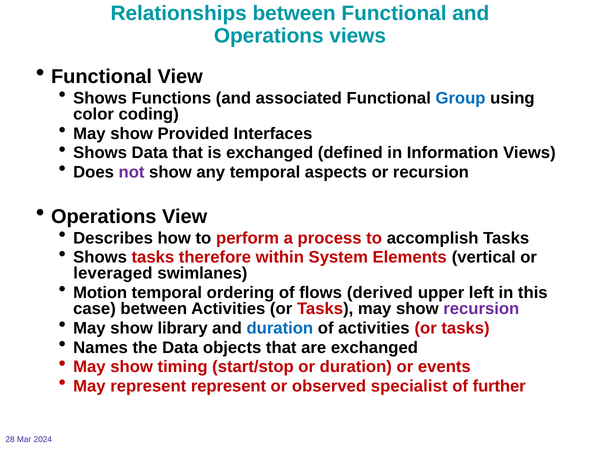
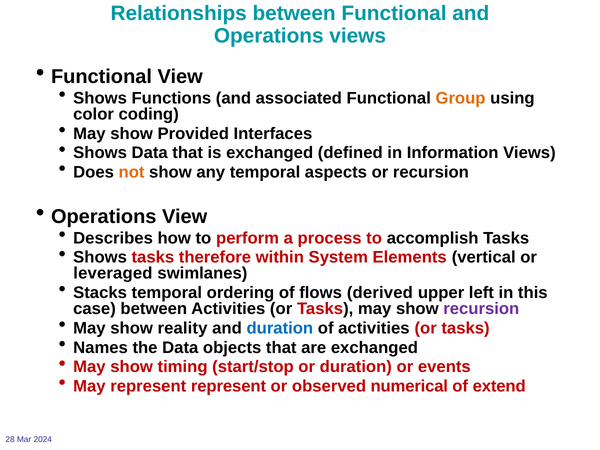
Group colour: blue -> orange
not colour: purple -> orange
Motion: Motion -> Stacks
library: library -> reality
specialist: specialist -> numerical
further: further -> extend
